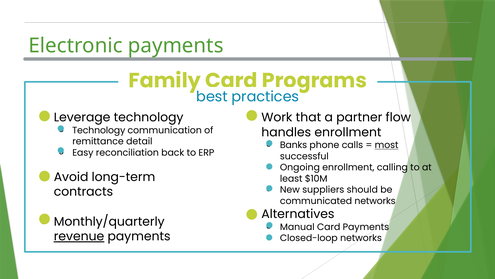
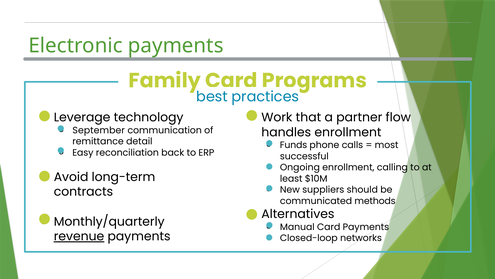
Technology at (99, 130): Technology -> September
Banks: Banks -> Funds
most underline: present -> none
communicated networks: networks -> methods
